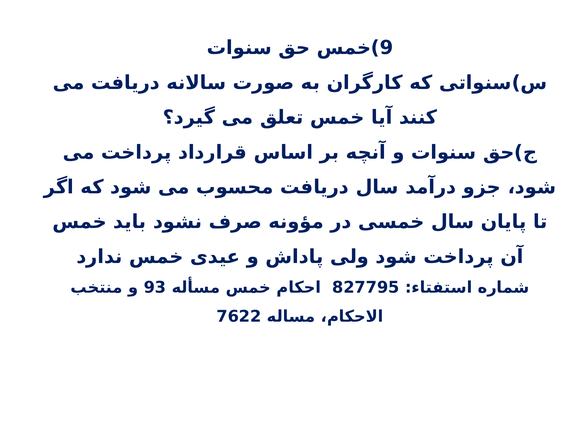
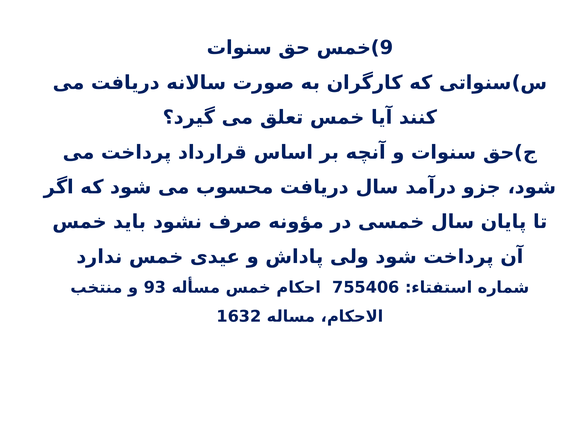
827795: 827795 -> 755406
7622: 7622 -> 1632
